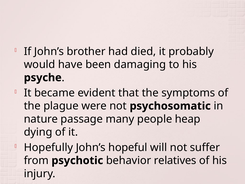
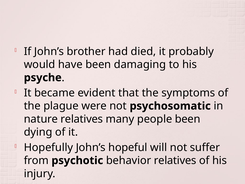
nature passage: passage -> relatives
people heap: heap -> been
